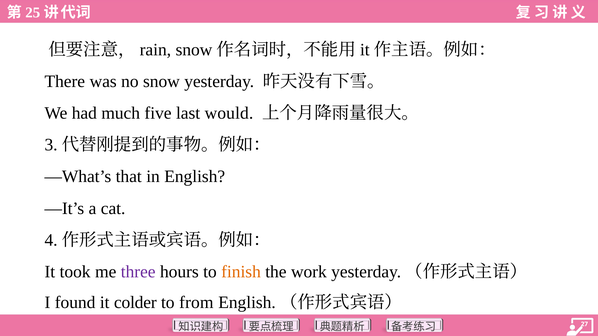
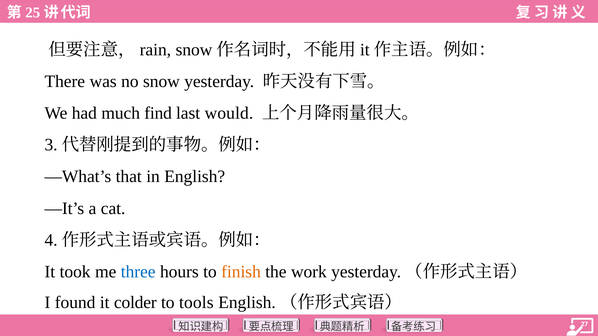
five: five -> find
three colour: purple -> blue
from: from -> tools
